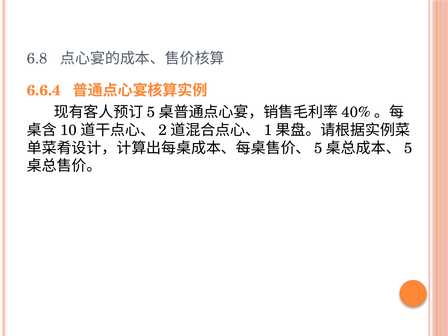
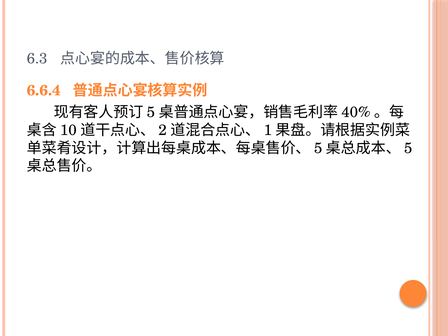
6.8: 6.8 -> 6.3
